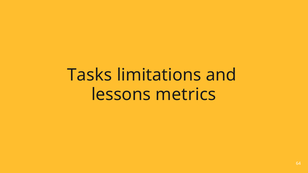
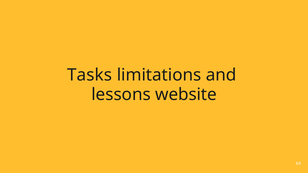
metrics: metrics -> website
